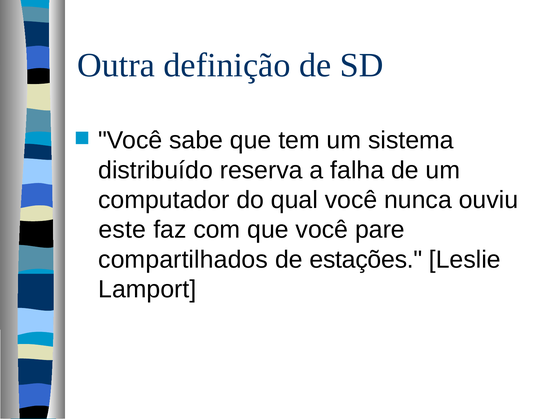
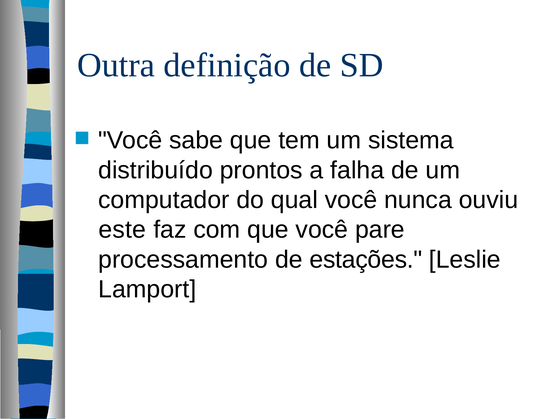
reserva: reserva -> prontos
compartilhados: compartilhados -> processamento
